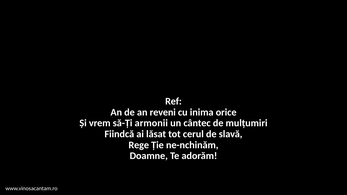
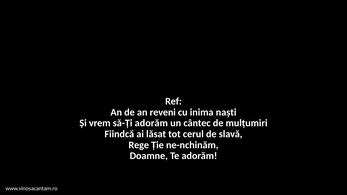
orice: orice -> naști
să-Ți armonii: armonii -> adorăm
